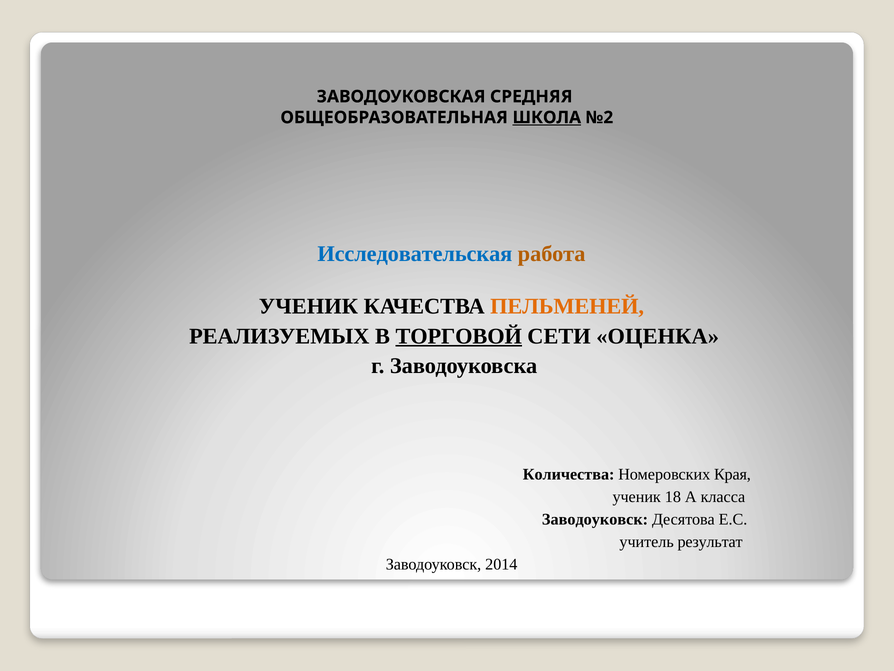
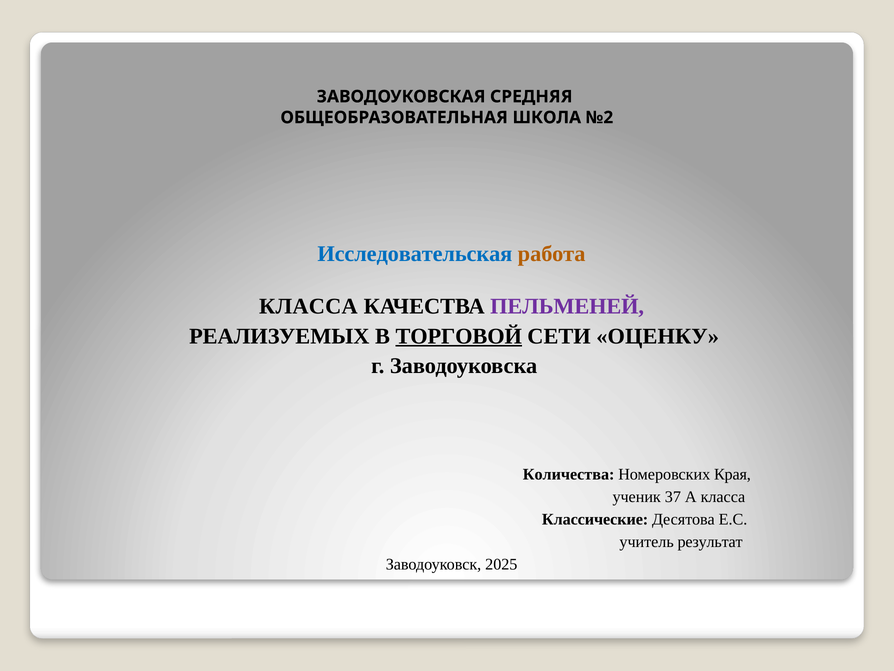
ШКОЛА underline: present -> none
УЧЕНИК at (308, 306): УЧЕНИК -> КЛАССА
ПЕЛЬМЕНЕЙ colour: orange -> purple
ОЦЕНКА: ОЦЕНКА -> ОЦЕНКУ
18: 18 -> 37
Заводоуковск at (595, 519): Заводоуковск -> Классические
2014: 2014 -> 2025
